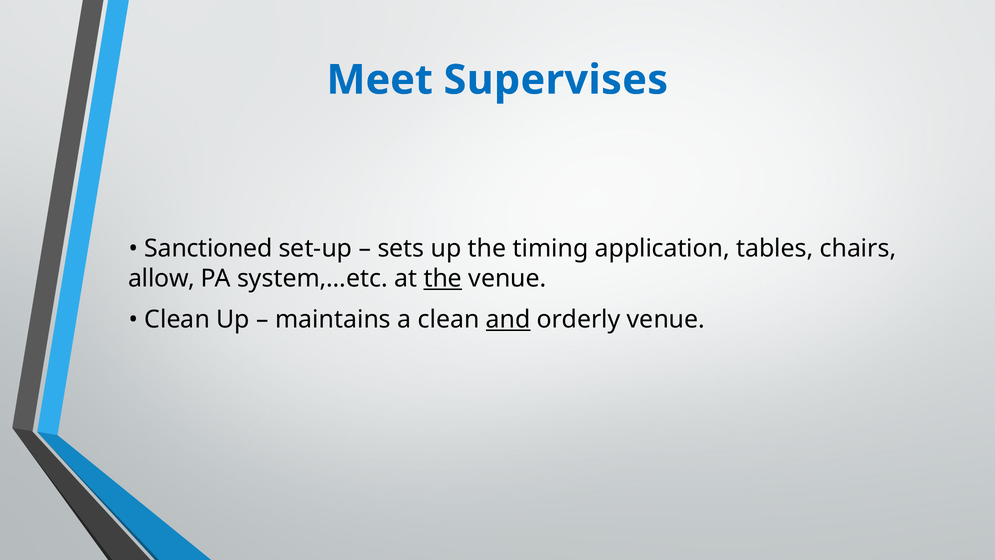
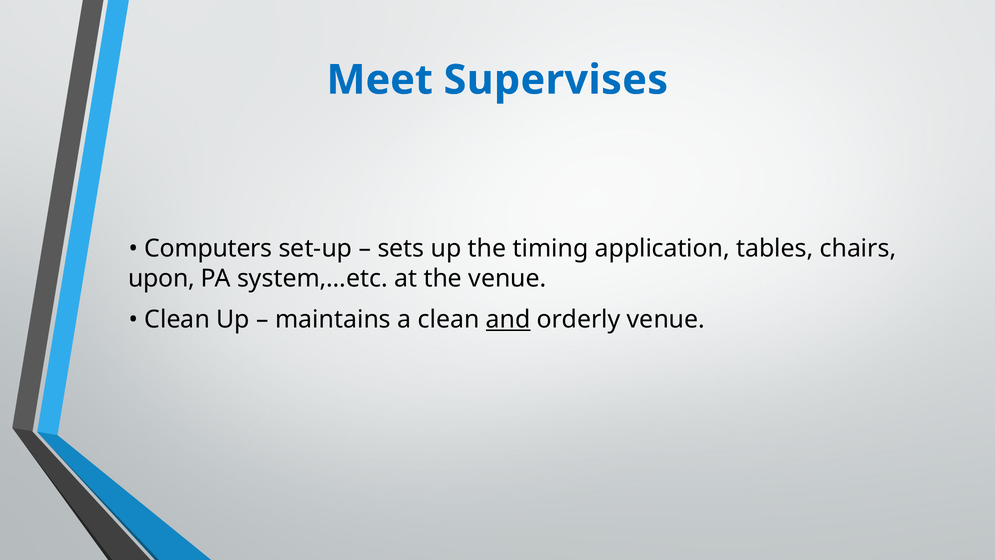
Sanctioned: Sanctioned -> Computers
allow: allow -> upon
the at (443, 278) underline: present -> none
